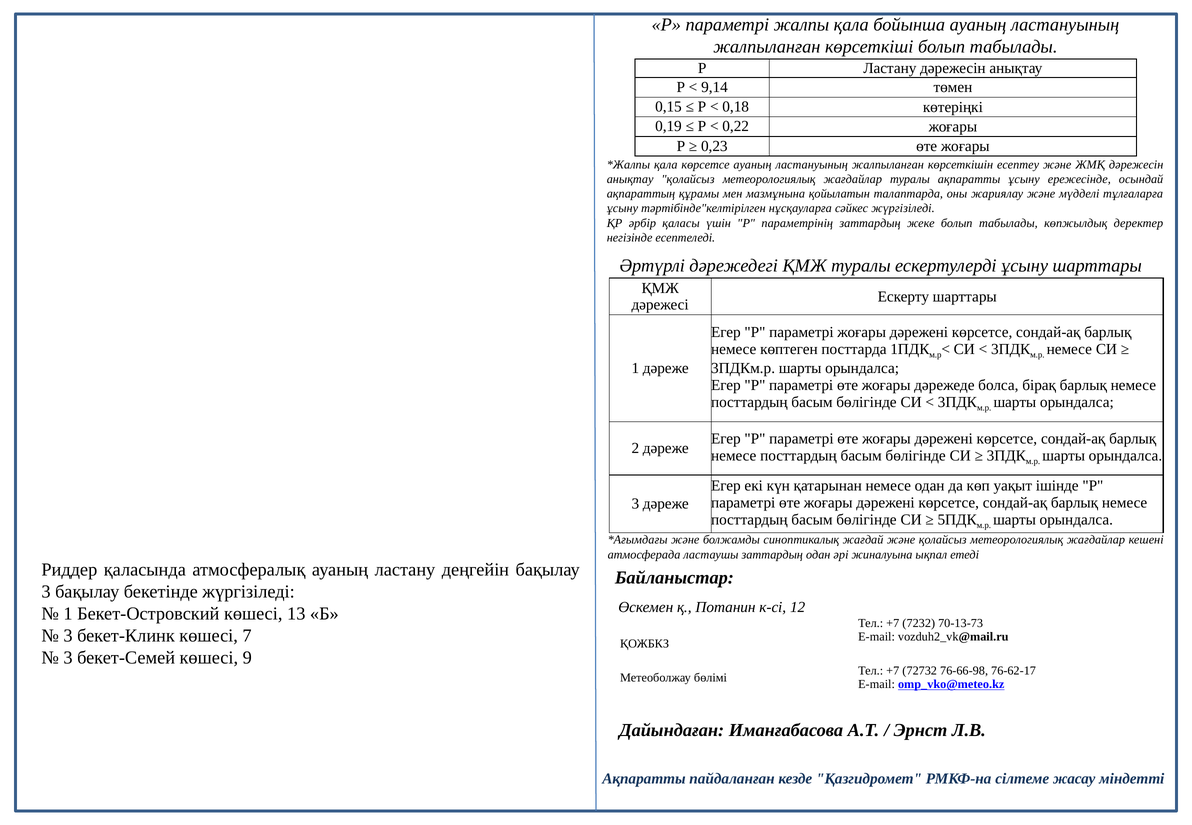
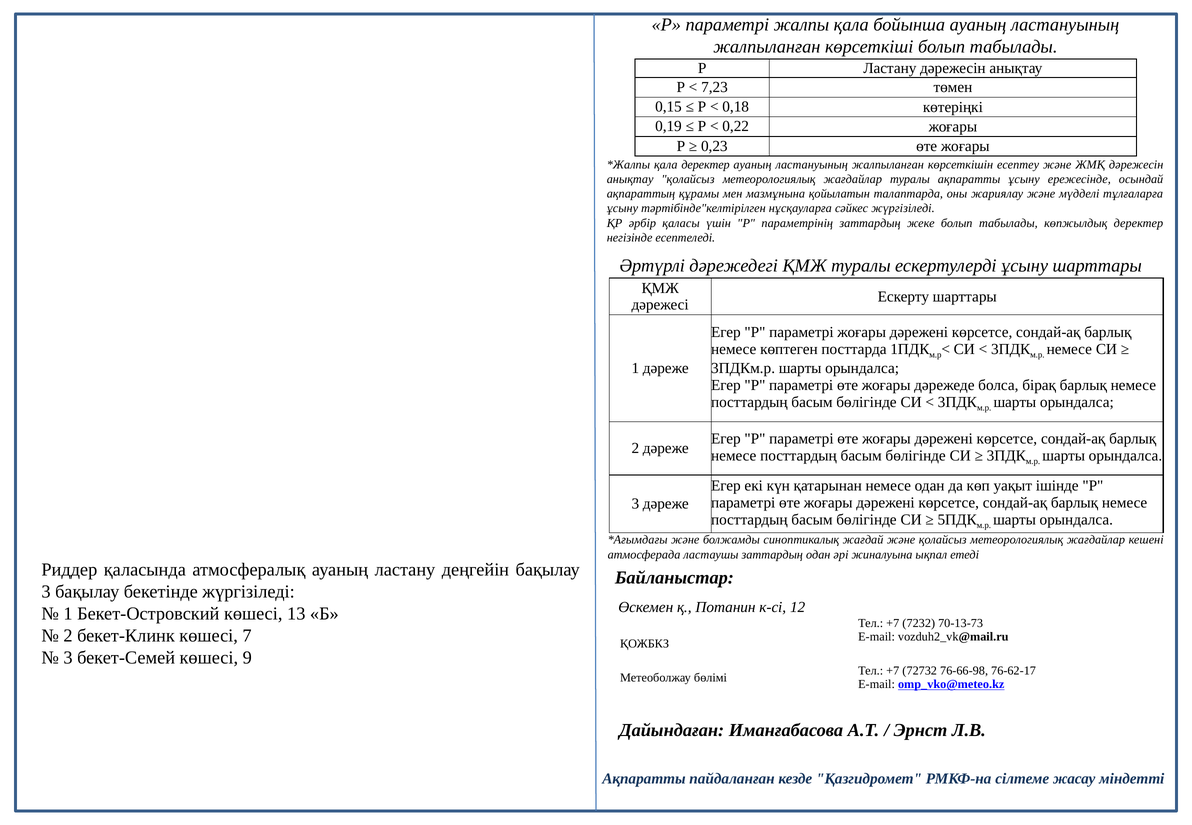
9,14: 9,14 -> 7,23
қала көрсетсе: көрсетсе -> деректер
3 at (68, 636): 3 -> 2
